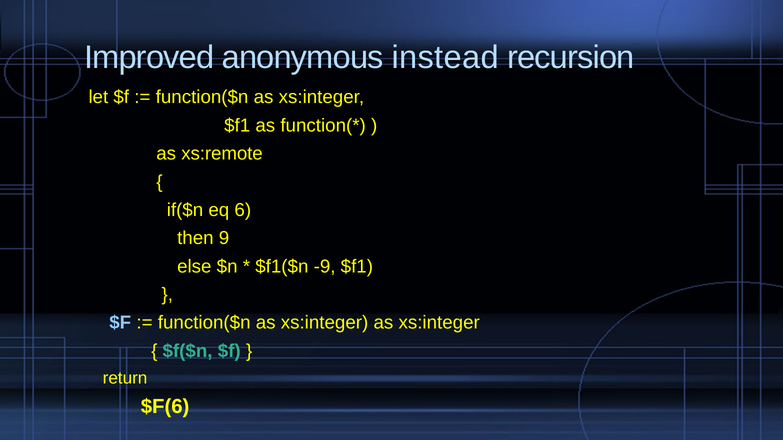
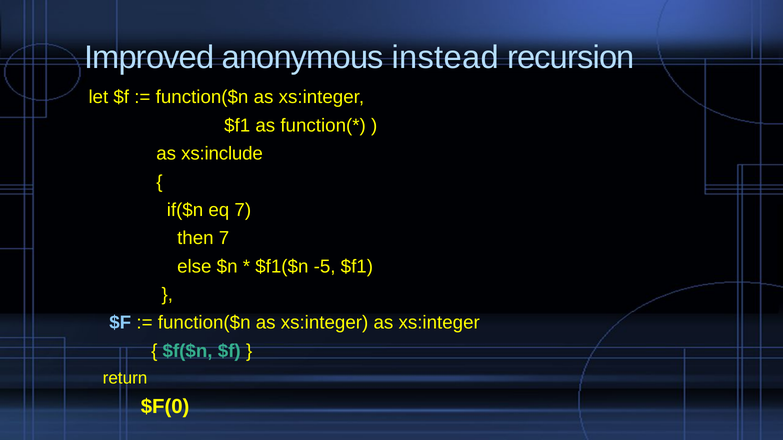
xs:remote: xs:remote -> xs:include
eq 6: 6 -> 7
then 9: 9 -> 7
-9: -9 -> -5
$F(6: $F(6 -> $F(0
